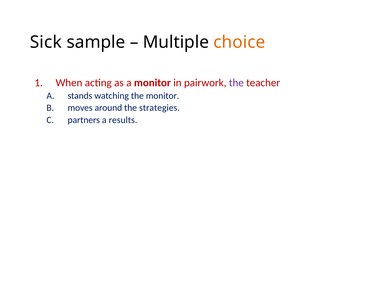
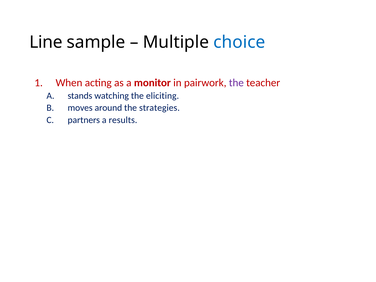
Sick: Sick -> Line
choice colour: orange -> blue
the monitor: monitor -> eliciting
